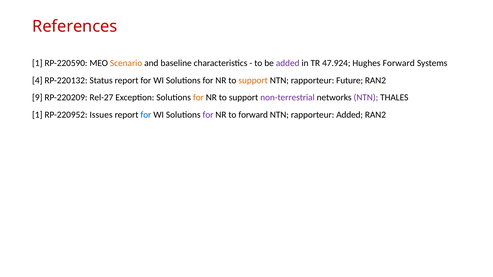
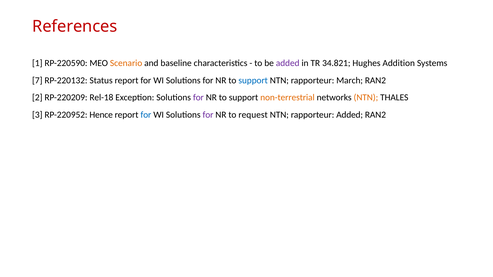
47.924: 47.924 -> 34.821
Hughes Forward: Forward -> Addition
4: 4 -> 7
support at (253, 80) colour: orange -> blue
Future: Future -> March
9: 9 -> 2
Rel-27: Rel-27 -> Rel-18
for at (198, 98) colour: orange -> purple
non-terrestrial colour: purple -> orange
NTN at (366, 98) colour: purple -> orange
1 at (37, 115): 1 -> 3
Issues: Issues -> Hence
to forward: forward -> request
